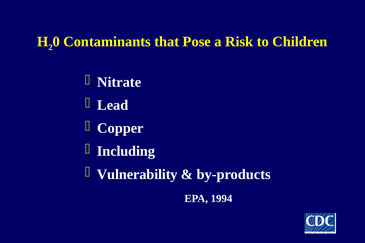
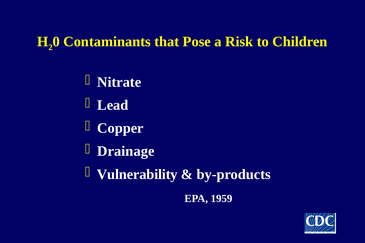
Including: Including -> Drainage
1994: 1994 -> 1959
